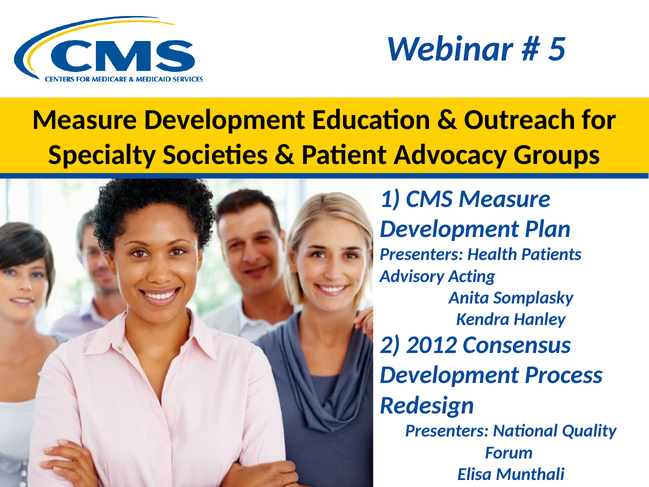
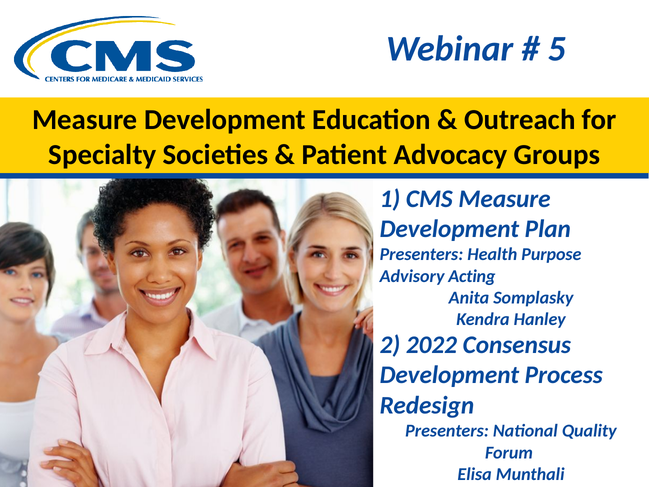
Patients: Patients -> Purpose
2012: 2012 -> 2022
